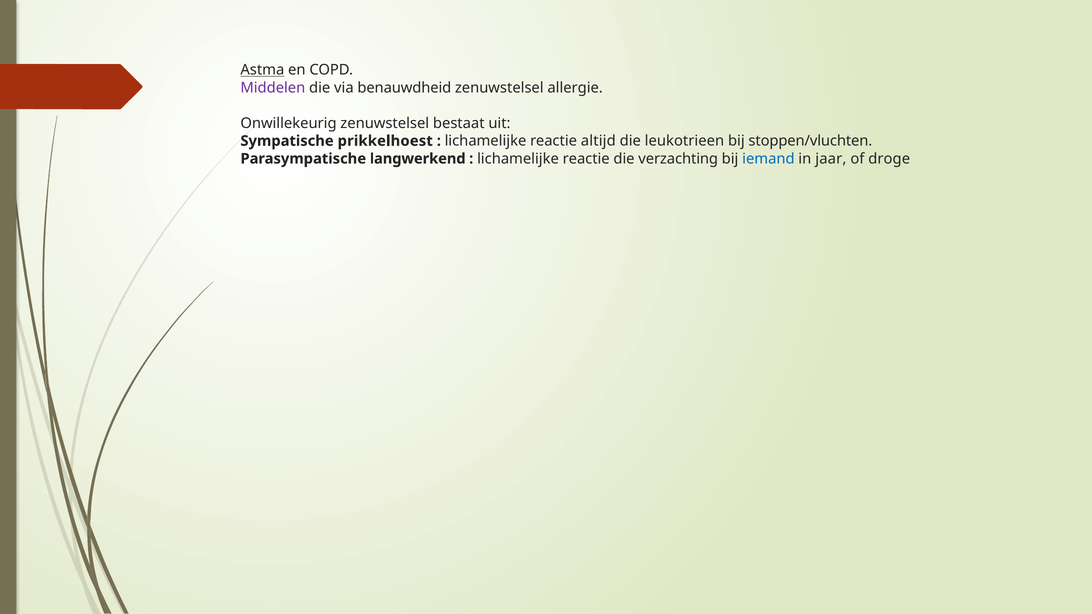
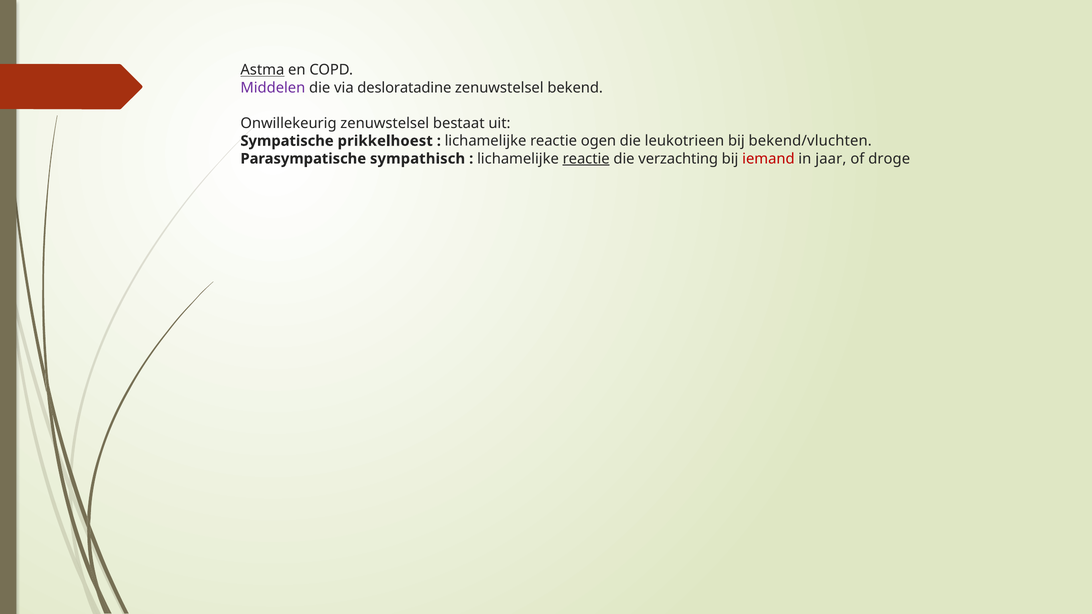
benauwdheid: benauwdheid -> desloratadine
allergie: allergie -> bekend
altijd: altijd -> ogen
stoppen/vluchten: stoppen/vluchten -> bekend/vluchten
langwerkend: langwerkend -> sympathisch
reactie at (586, 159) underline: none -> present
iemand colour: blue -> red
